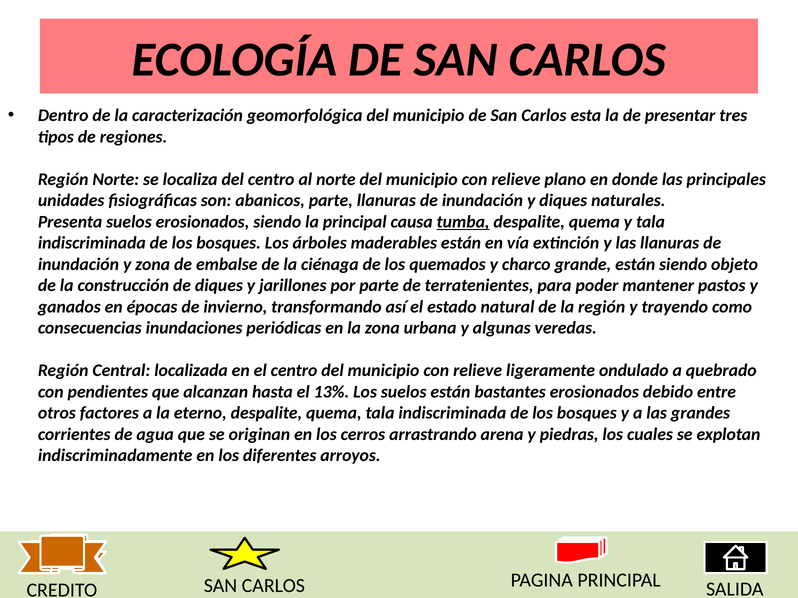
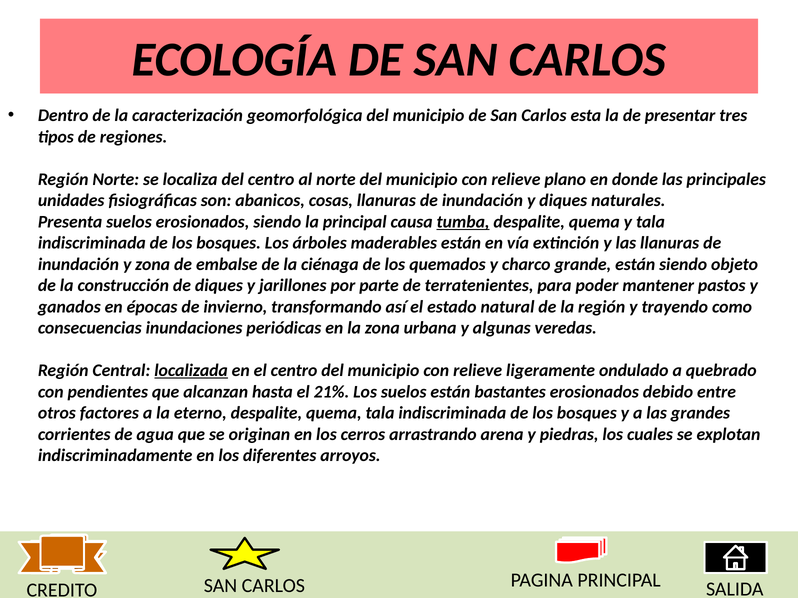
abanicos parte: parte -> cosas
localizada underline: none -> present
13%: 13% -> 21%
